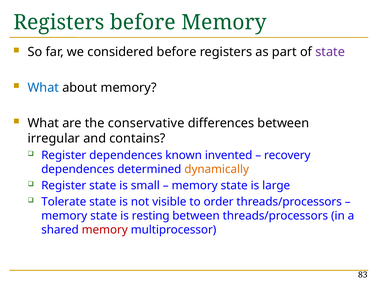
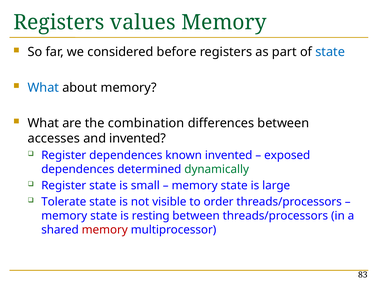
Registers before: before -> values
state at (330, 52) colour: purple -> blue
conservative: conservative -> combination
irregular: irregular -> accesses
and contains: contains -> invented
recovery: recovery -> exposed
dynamically colour: orange -> green
